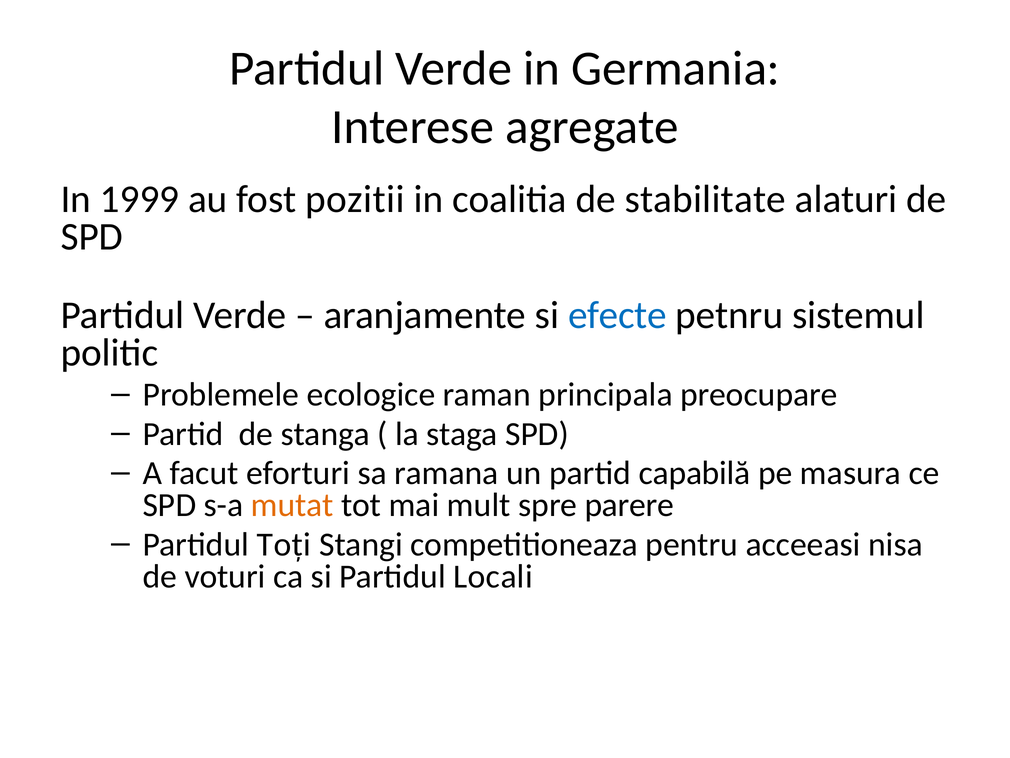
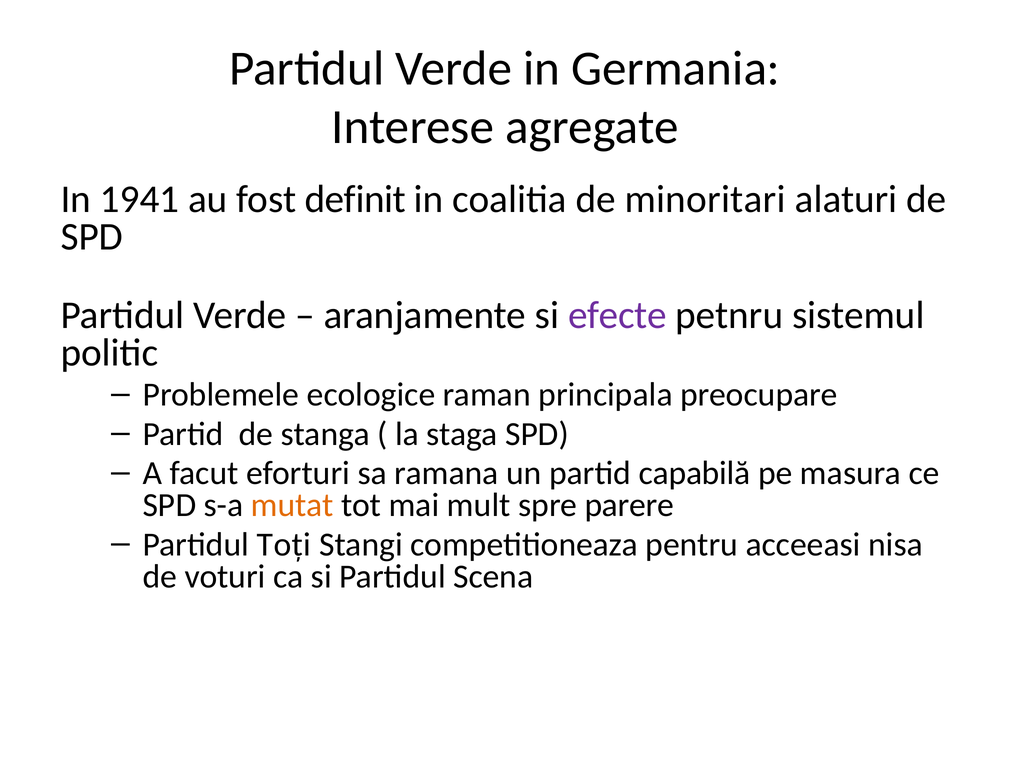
1999: 1999 -> 1941
pozitii: pozitii -> definit
stabilitate: stabilitate -> minoritari
efecte colour: blue -> purple
Locali: Locali -> Scena
